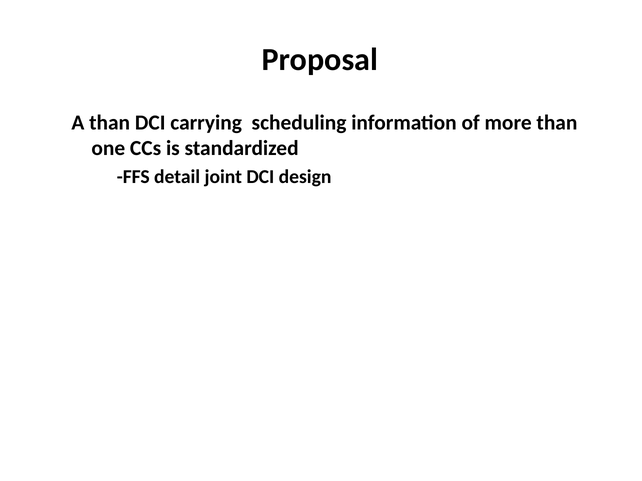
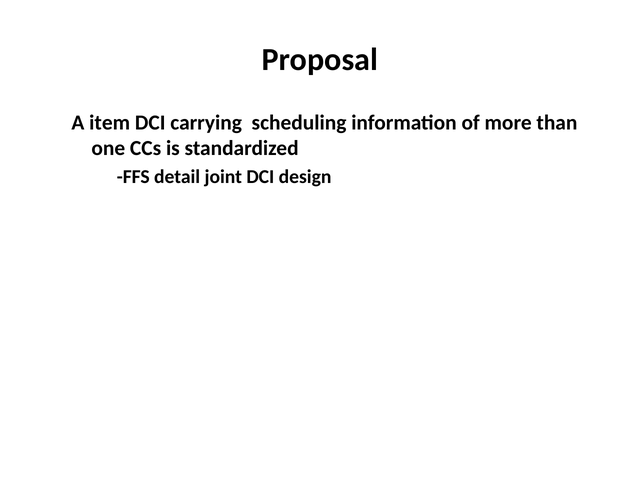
A than: than -> item
